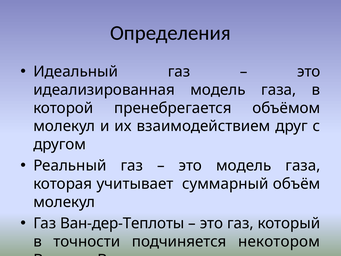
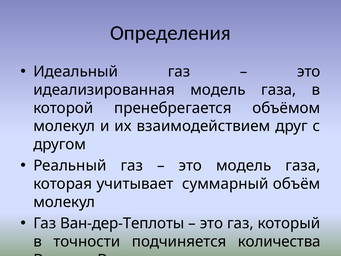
некотором: некотором -> количества
